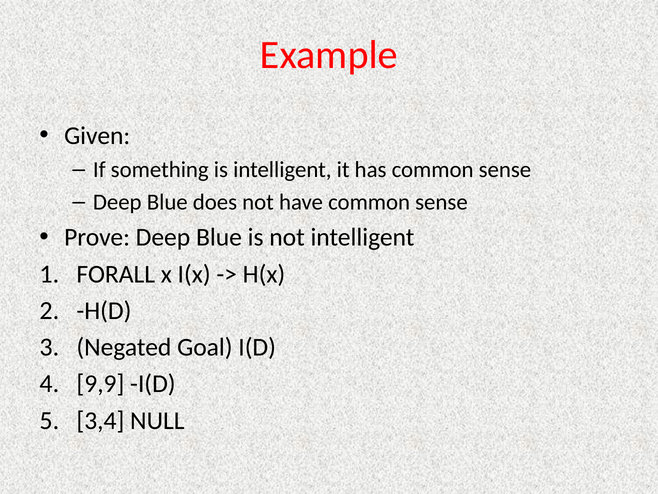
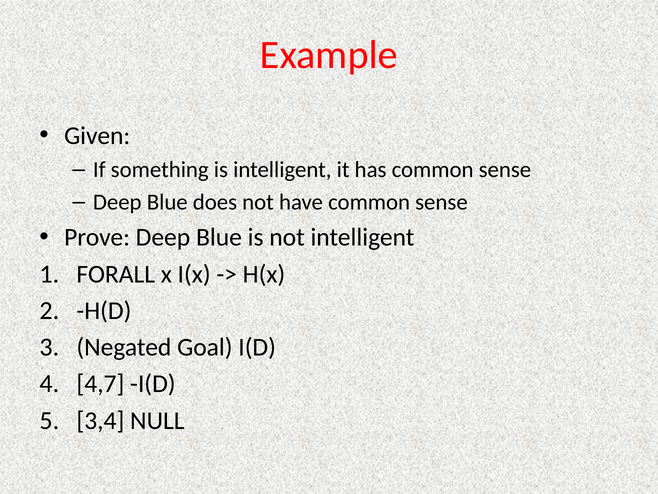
9,9: 9,9 -> 4,7
